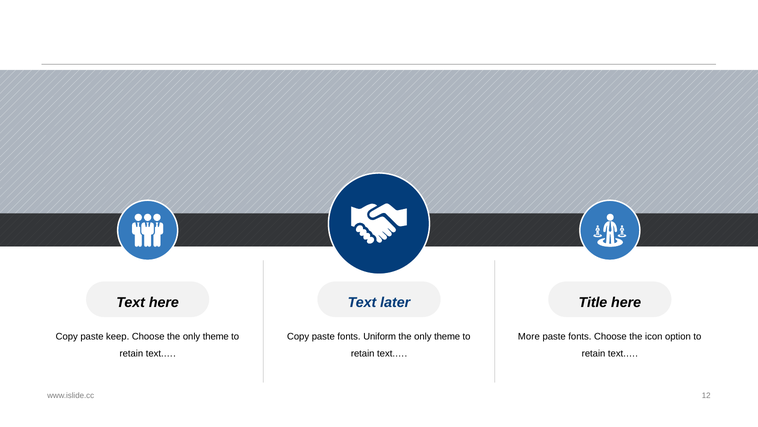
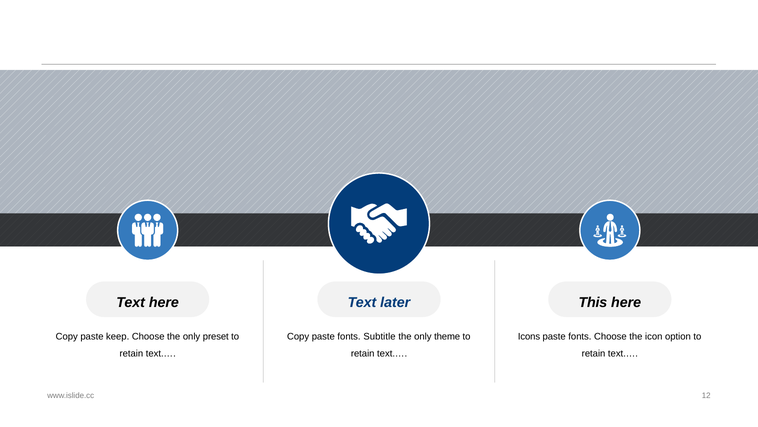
Title: Title -> This
Choose the only theme: theme -> preset
Uniform: Uniform -> Subtitle
More: More -> Icons
